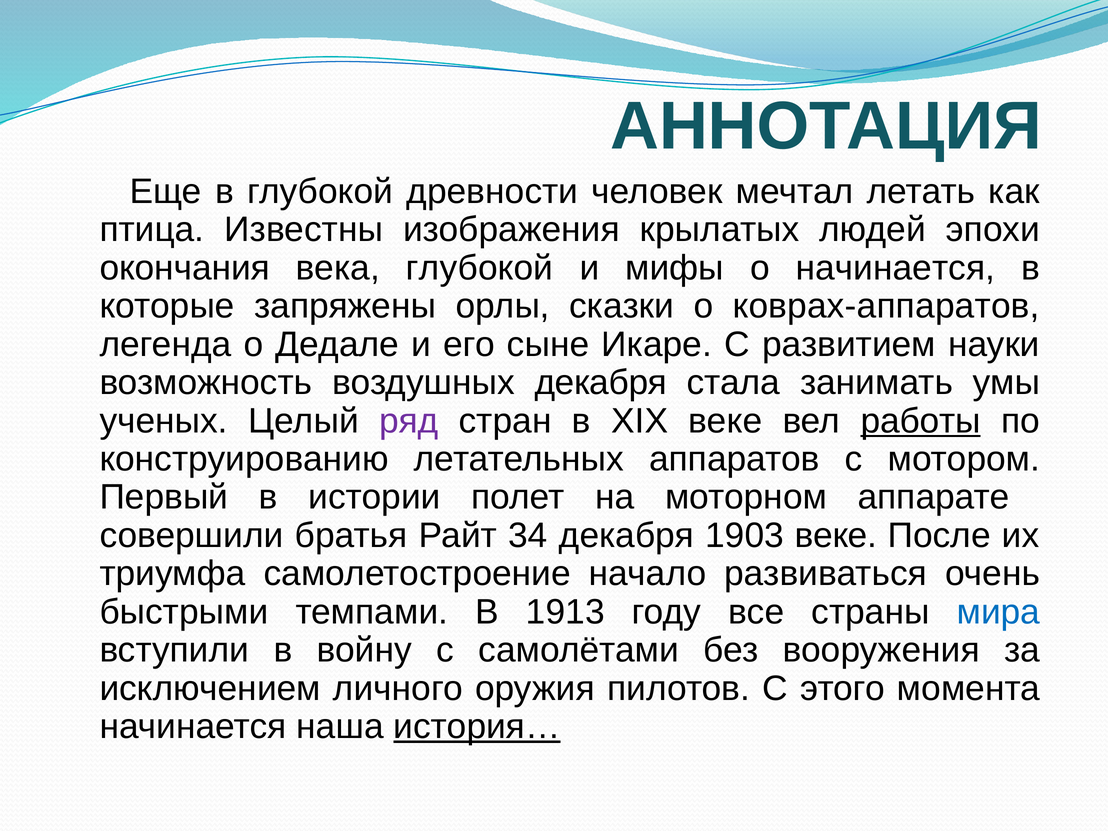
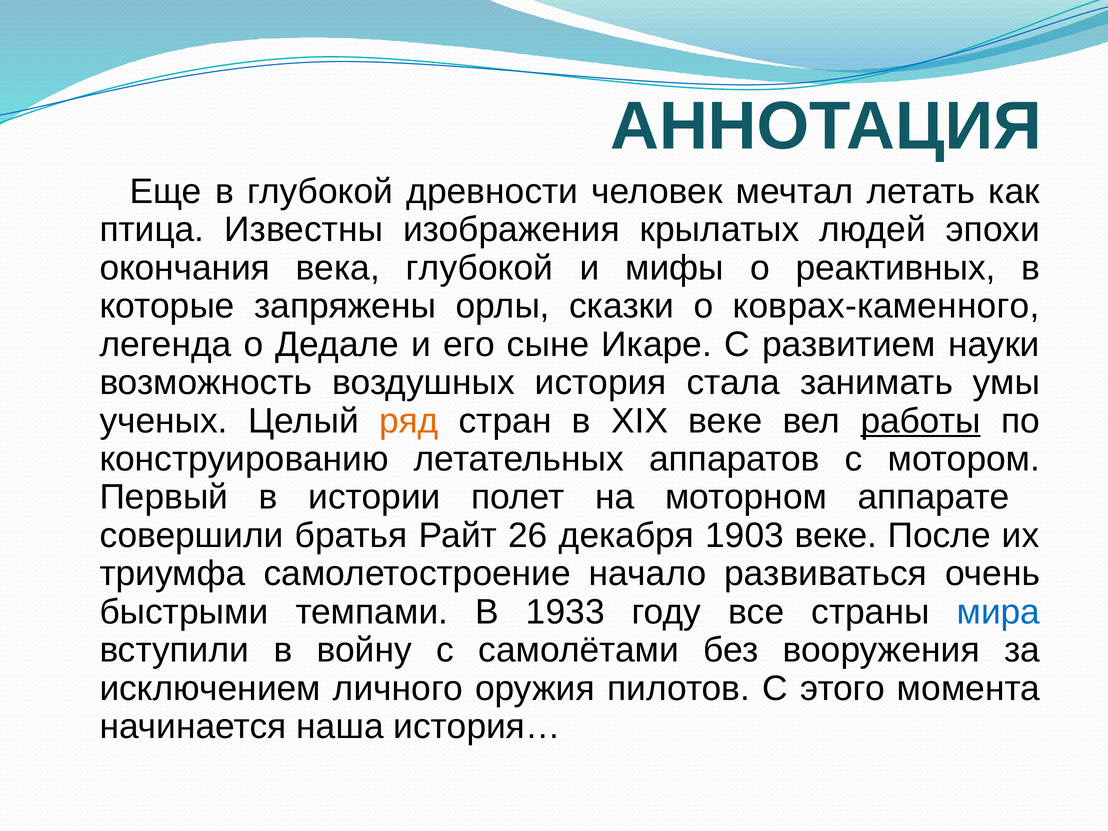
о начинается: начинается -> реактивных
коврах-аппаратов: коврах-аппаратов -> коврах-каменного
воздушных декабря: декабря -> история
ряд colour: purple -> orange
34: 34 -> 26
1913: 1913 -> 1933
история… underline: present -> none
